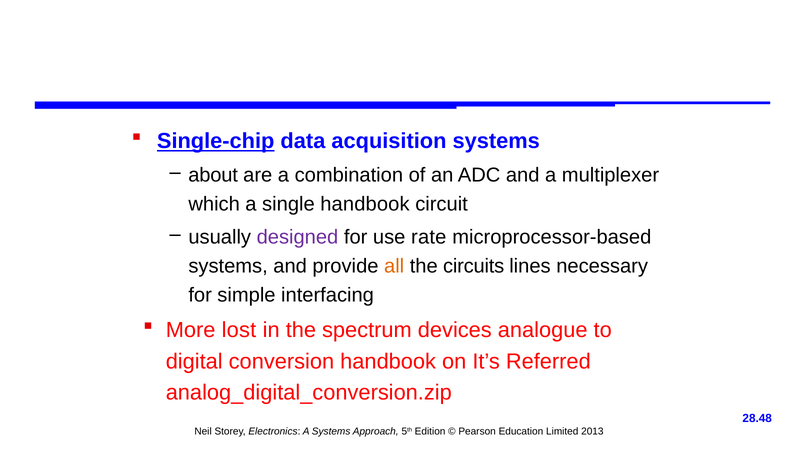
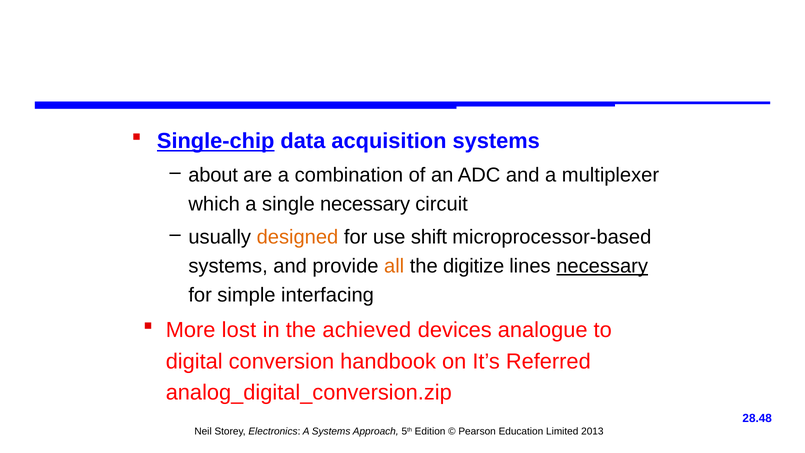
single handbook: handbook -> necessary
designed colour: purple -> orange
rate: rate -> shift
circuits: circuits -> digitize
necessary at (602, 266) underline: none -> present
spectrum: spectrum -> achieved
